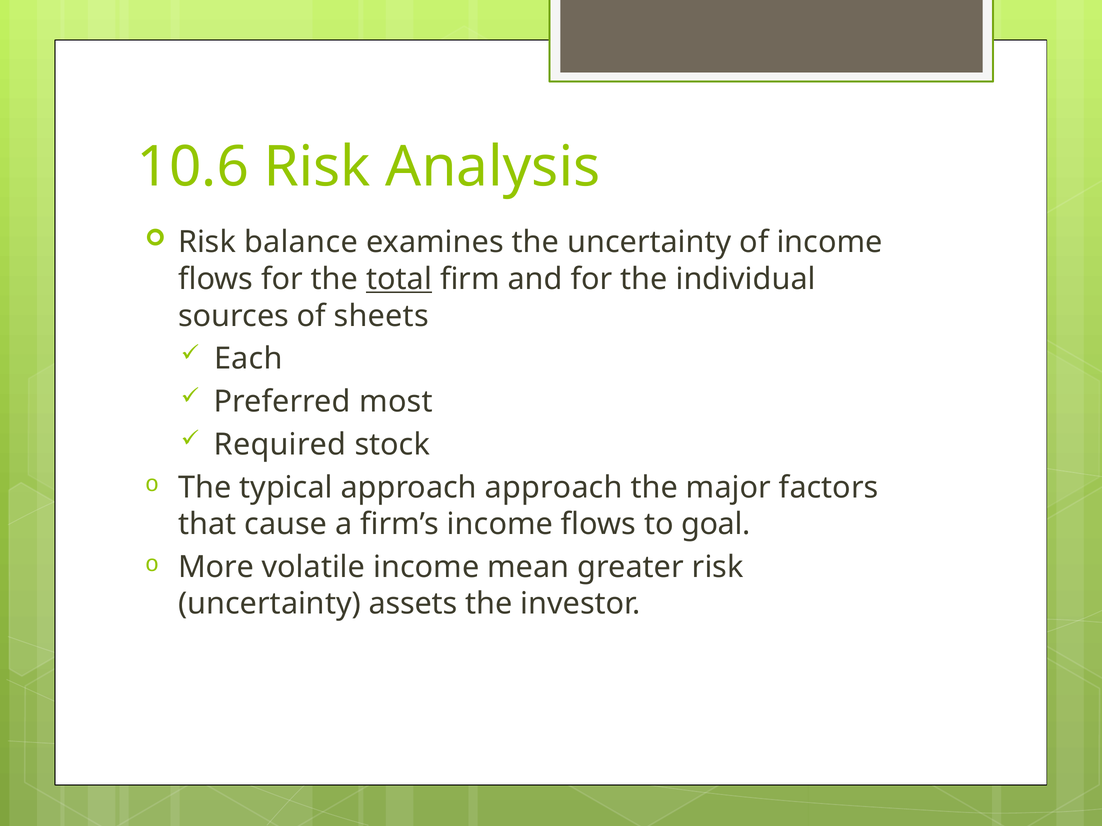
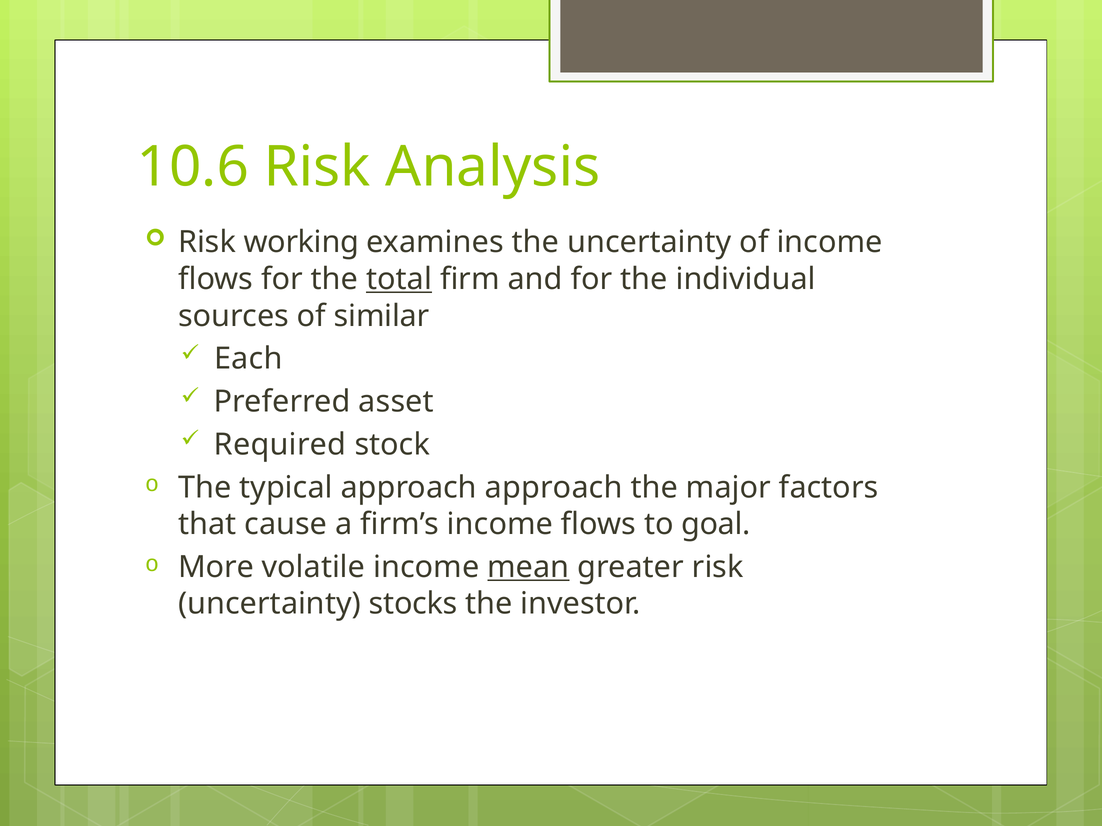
balance: balance -> working
sheets: sheets -> similar
most: most -> asset
mean underline: none -> present
assets: assets -> stocks
